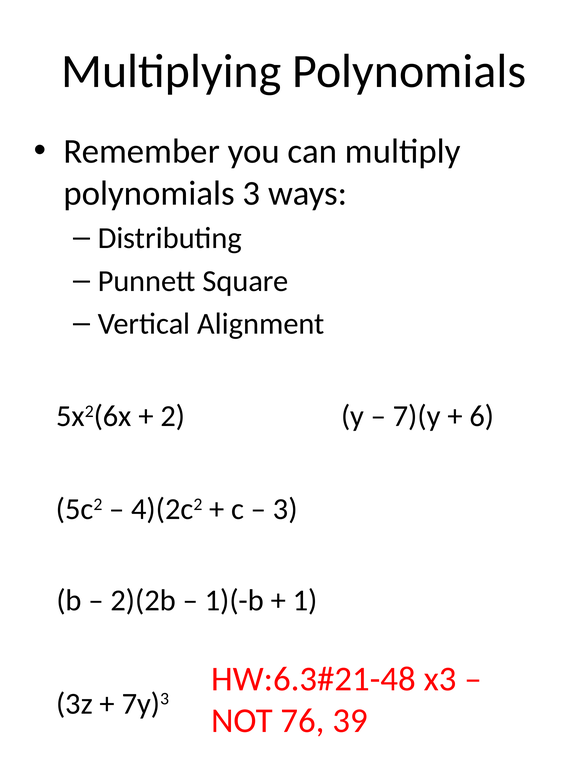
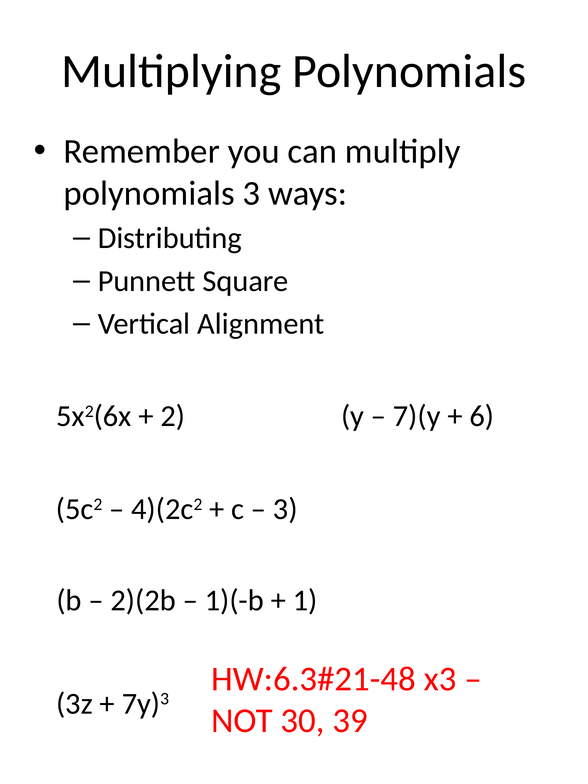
76: 76 -> 30
